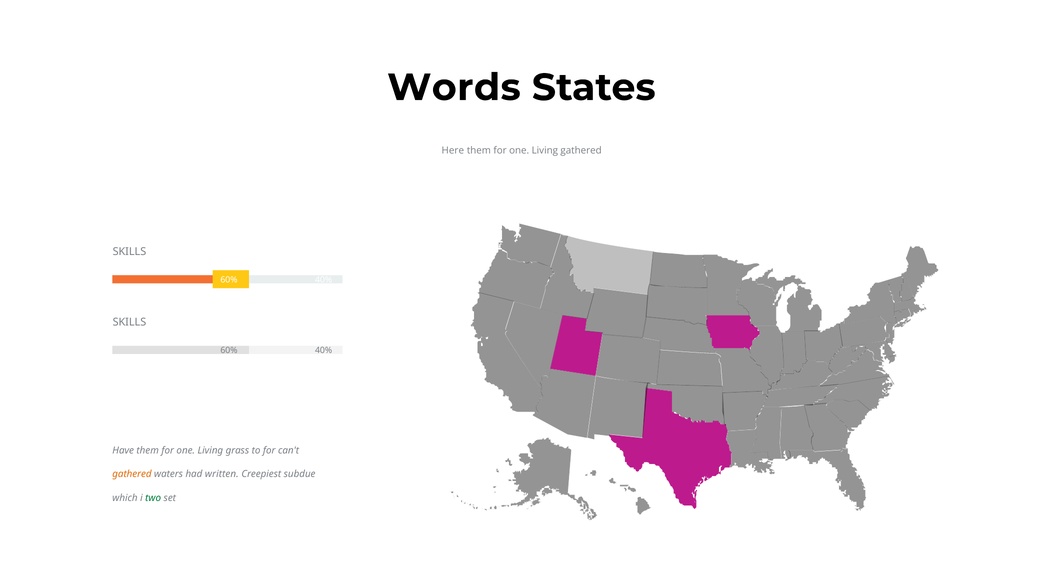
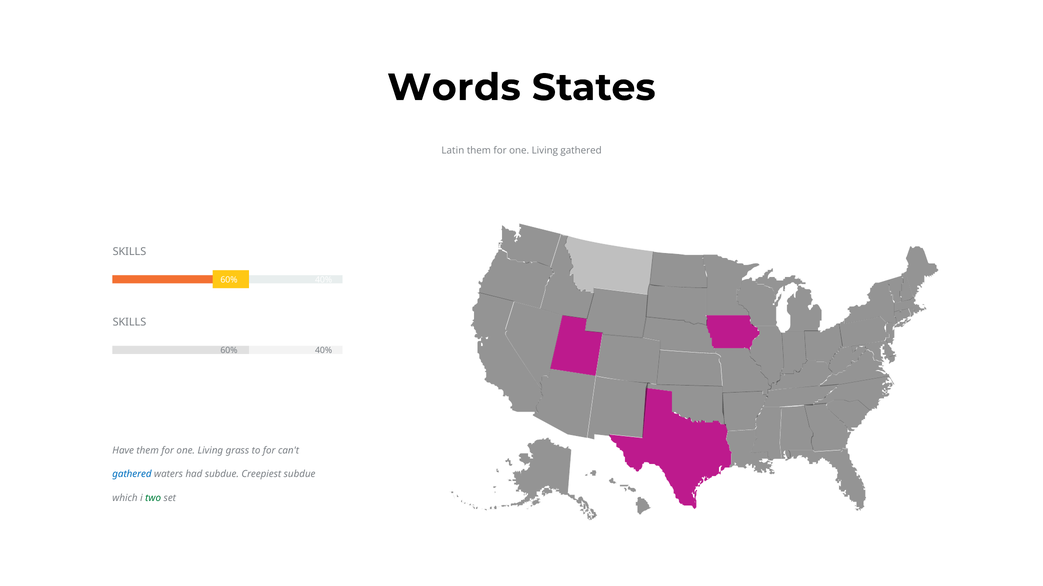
Here: Here -> Latin
gathered at (132, 475) colour: orange -> blue
had written: written -> subdue
